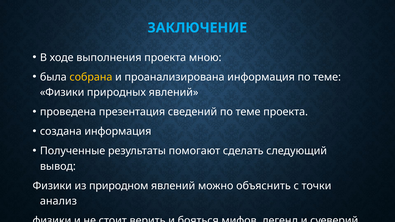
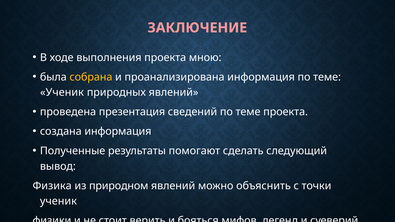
ЗАКЛЮЧЕНИЕ colour: light blue -> pink
Физики at (62, 92): Физики -> Ученик
Физики at (52, 186): Физики -> Физика
анализ at (58, 201): анализ -> ученик
